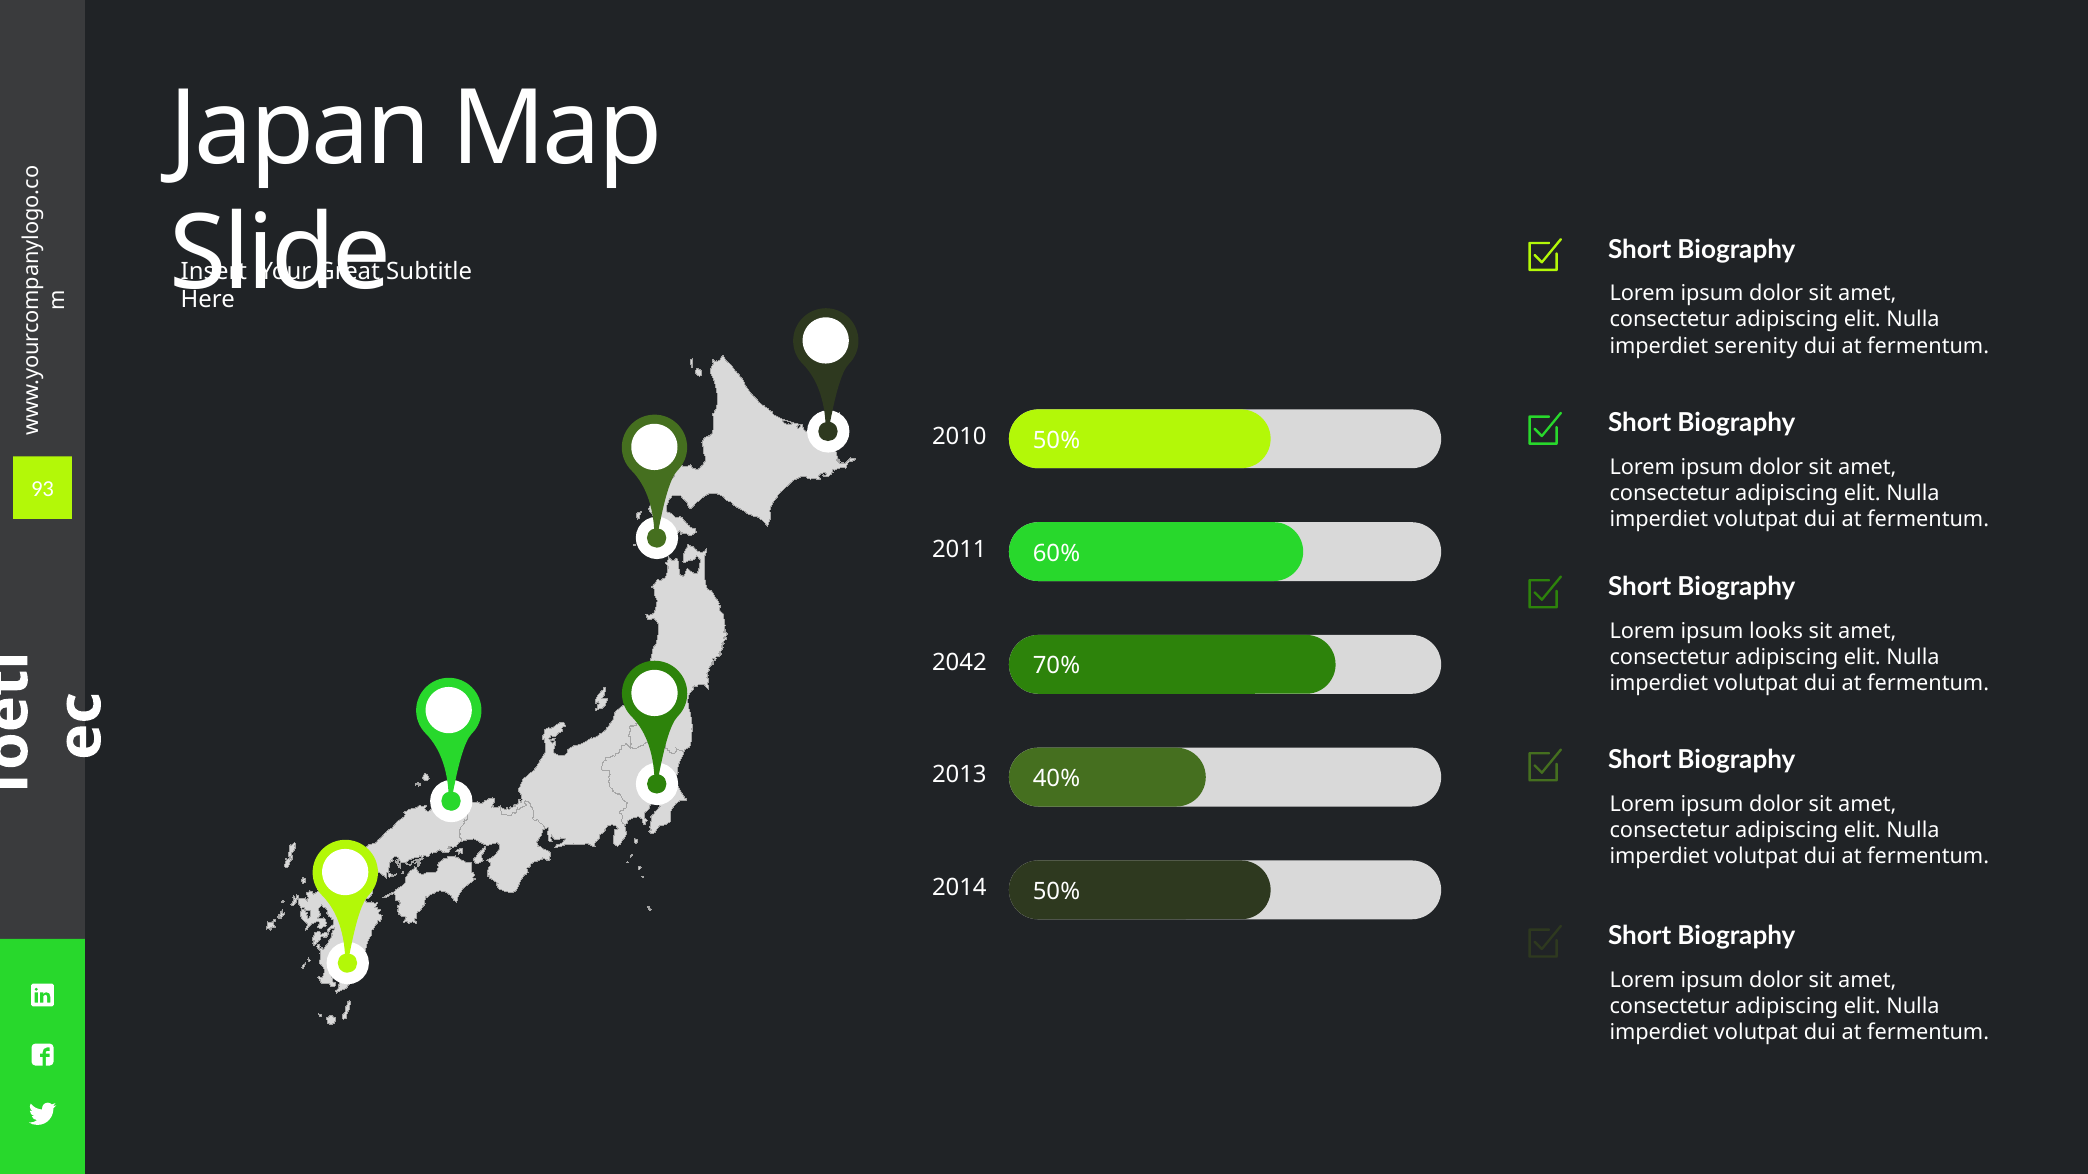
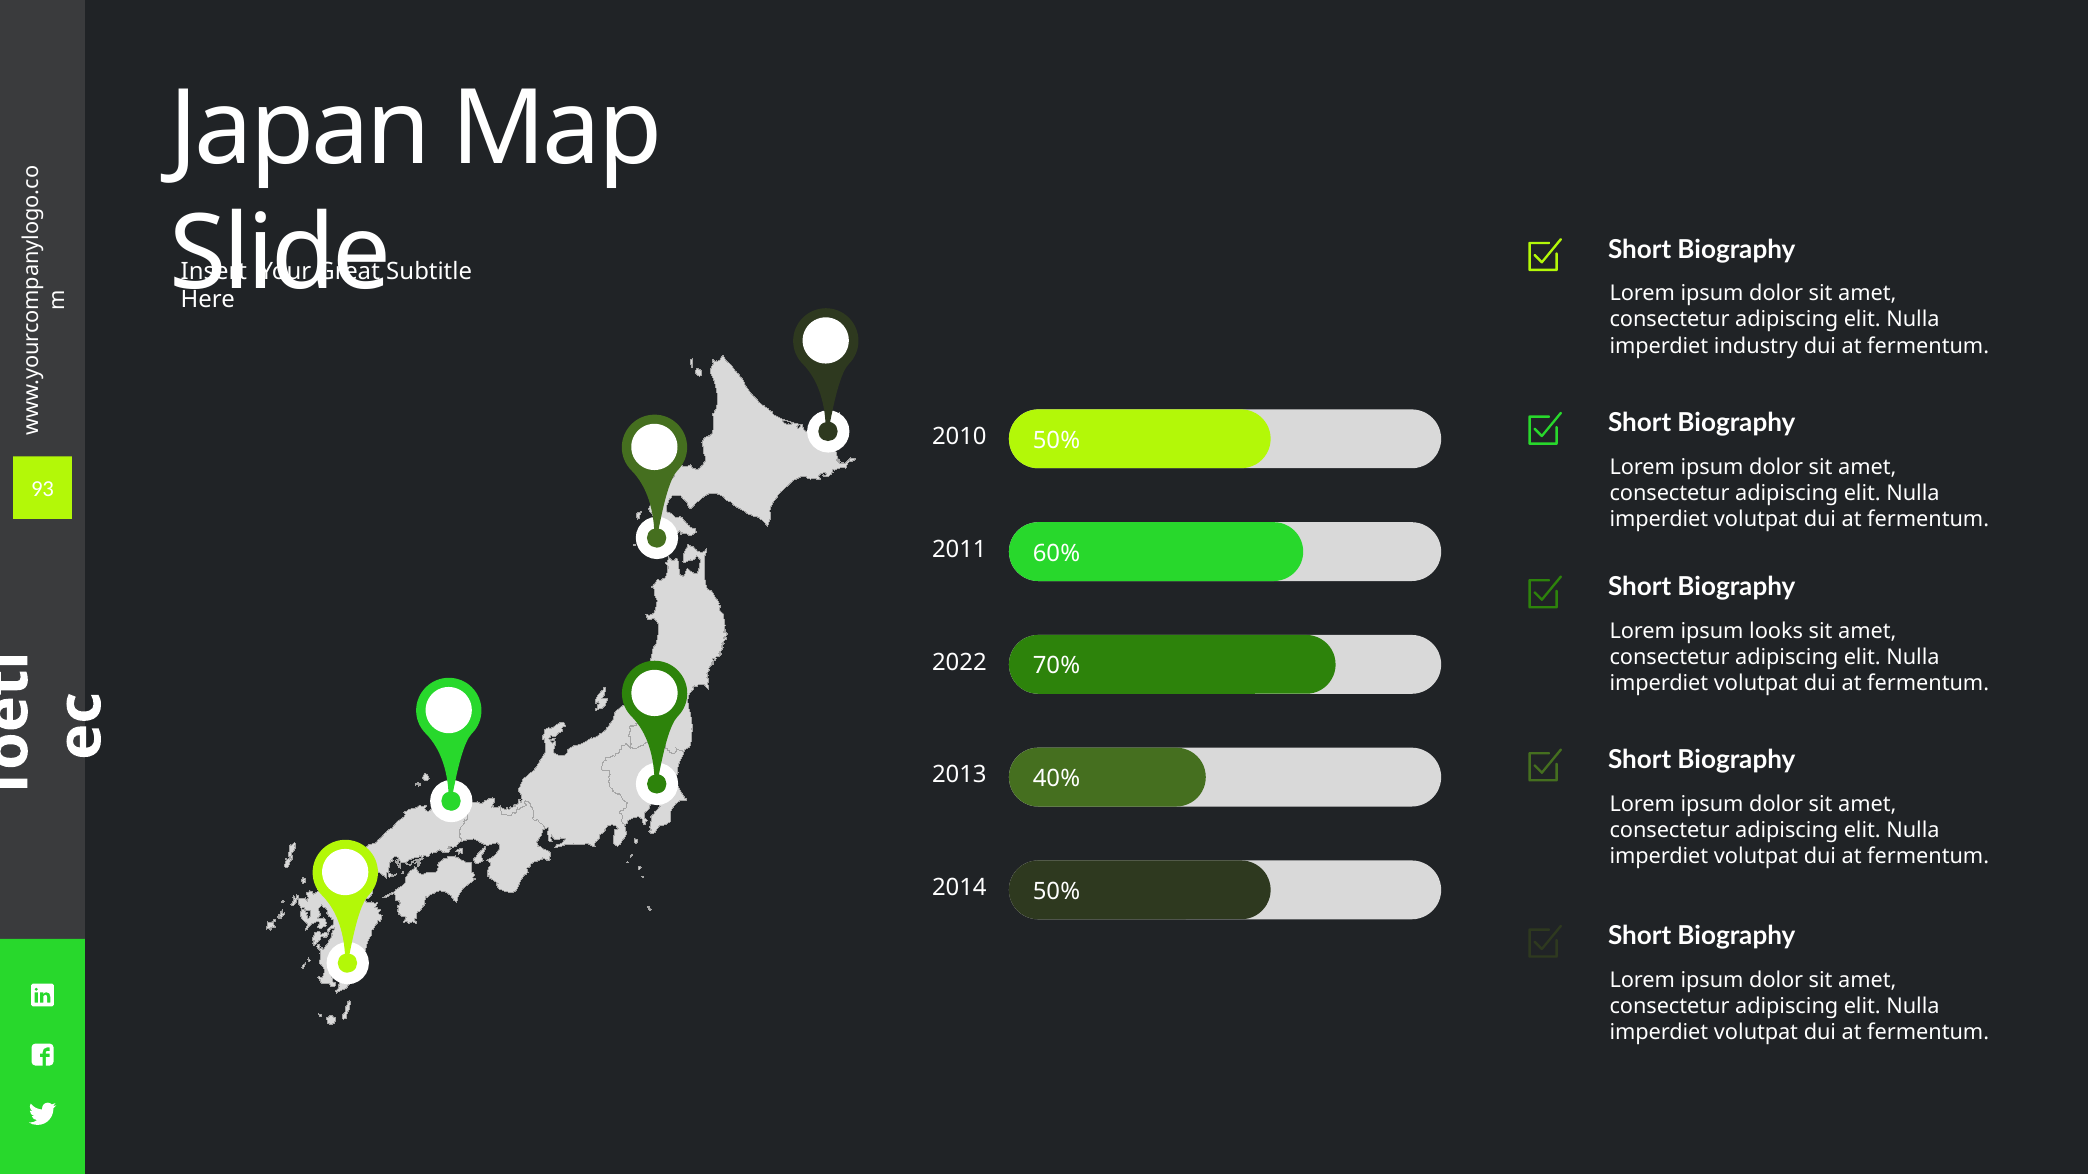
serenity: serenity -> industry
2042: 2042 -> 2022
